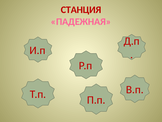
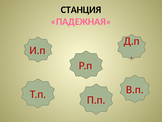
СТАНЦИЯ colour: red -> black
